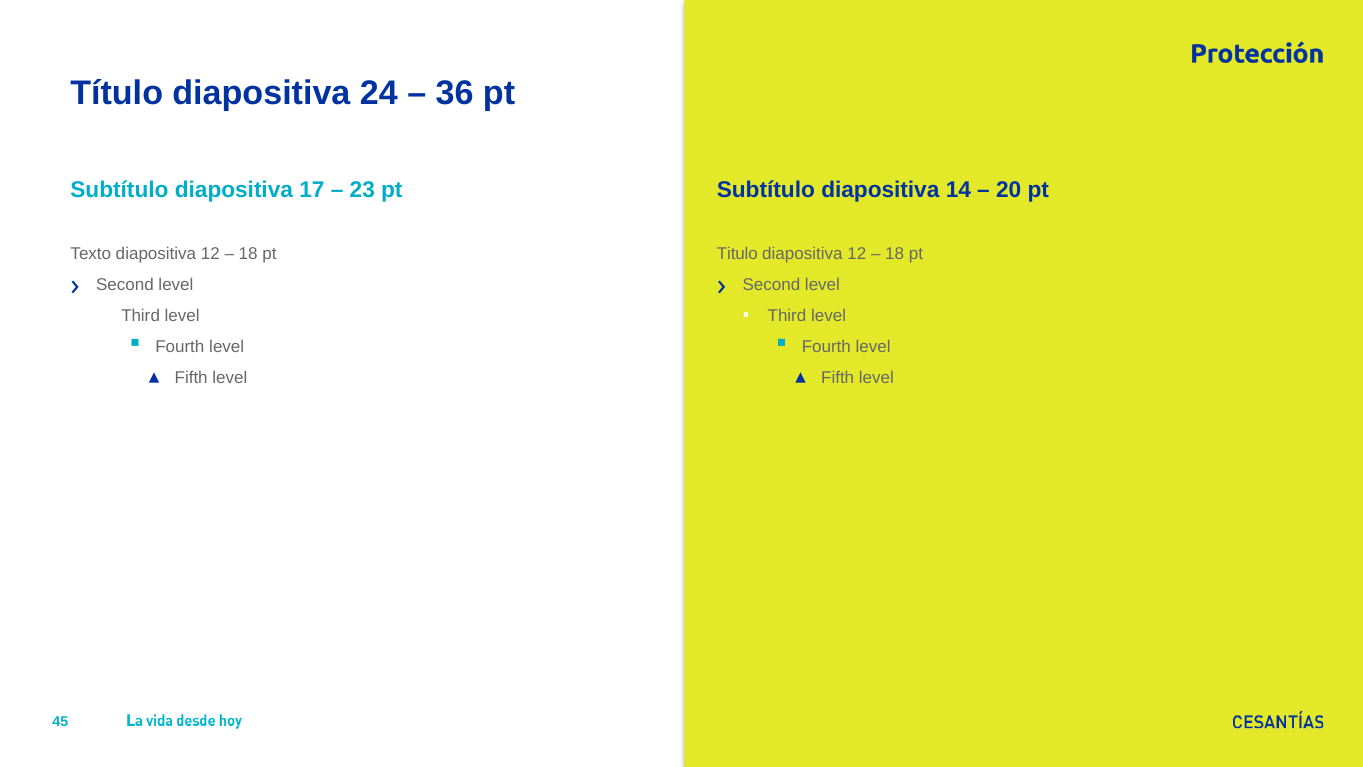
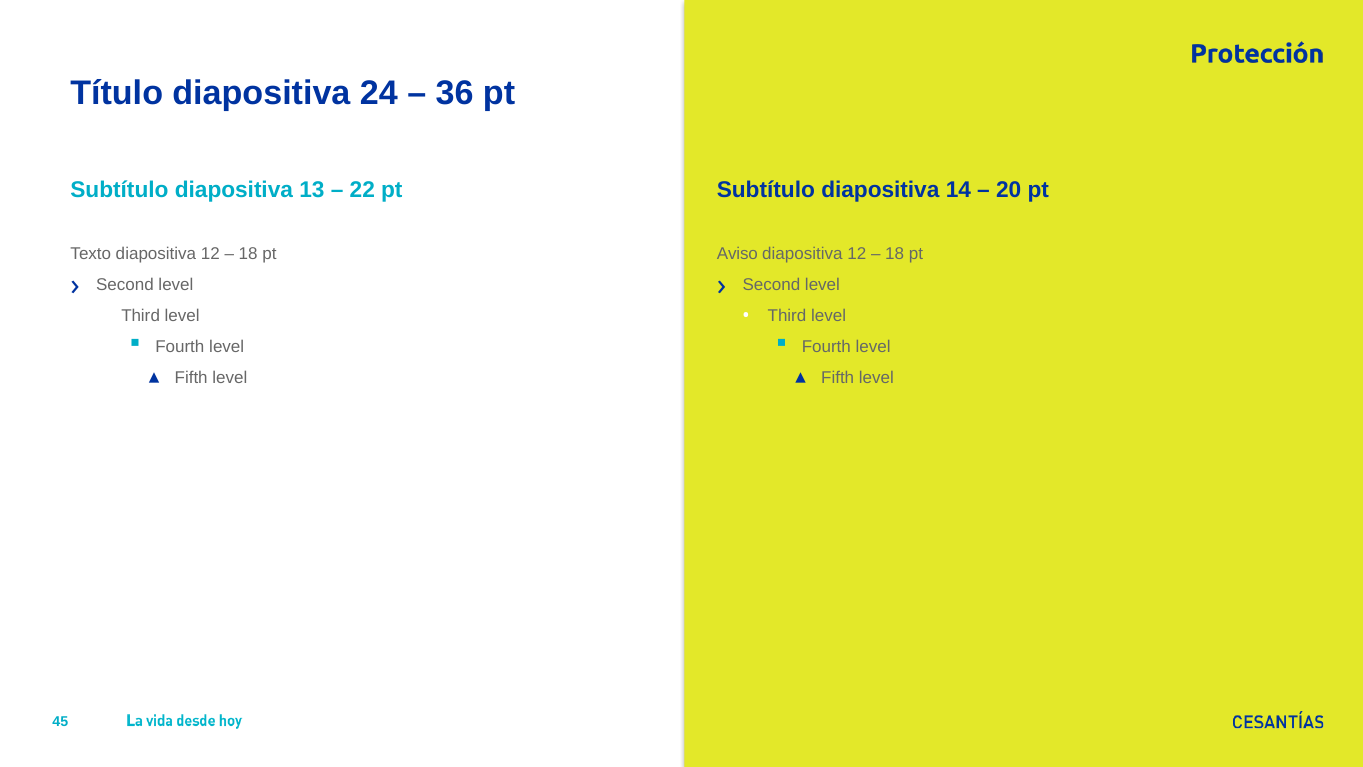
17: 17 -> 13
23: 23 -> 22
Titulo: Titulo -> Aviso
